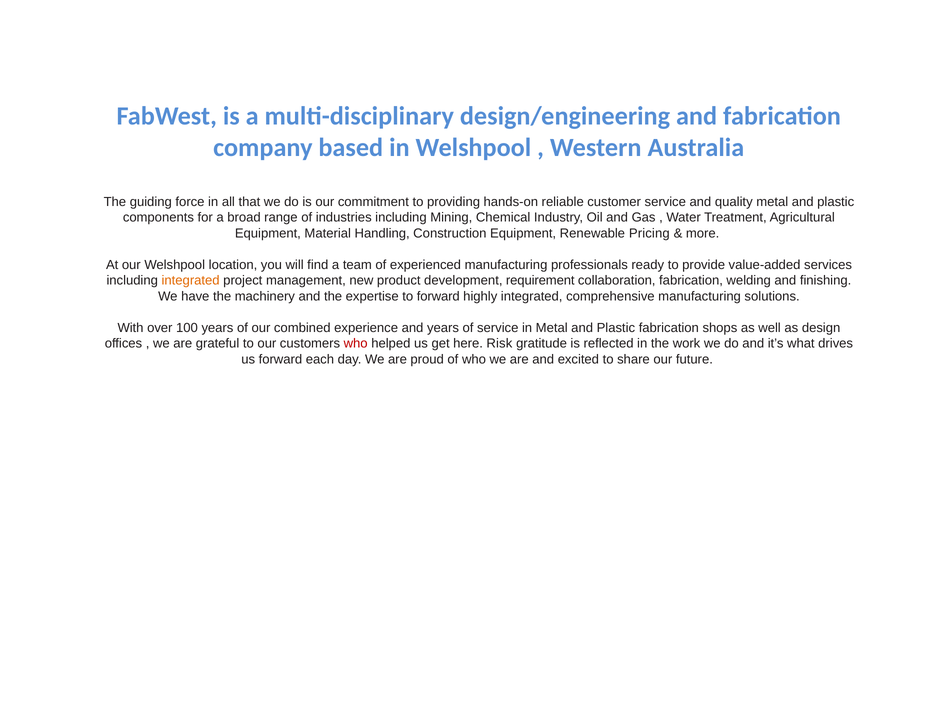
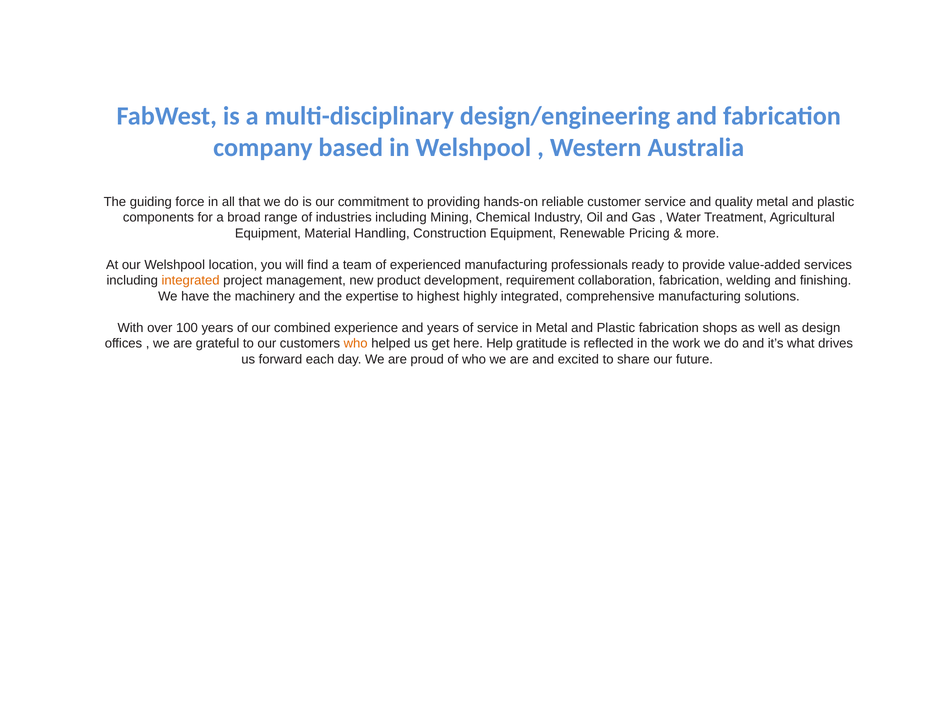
to forward: forward -> highest
who at (356, 343) colour: red -> orange
Risk: Risk -> Help
